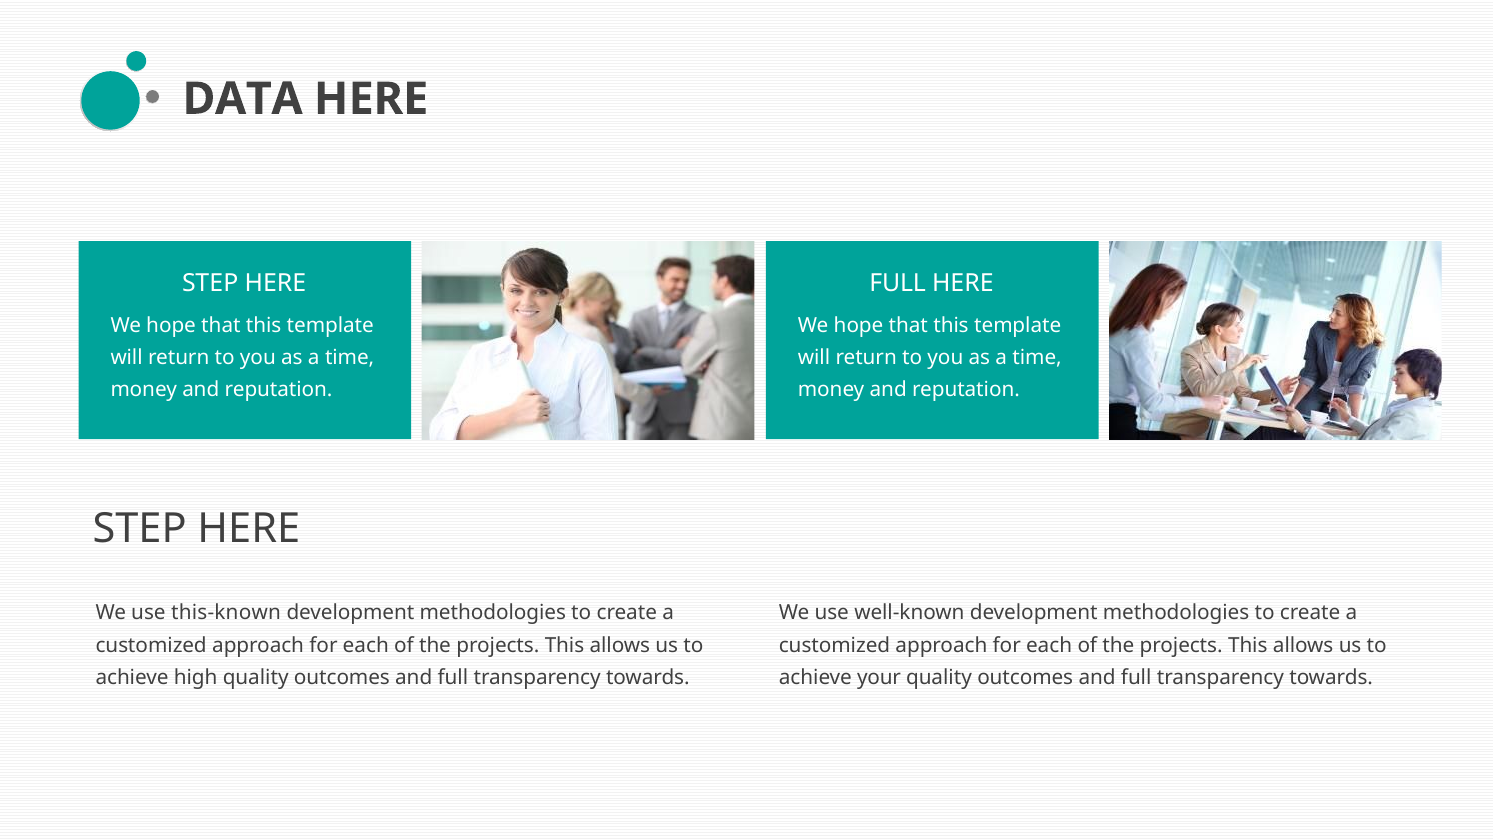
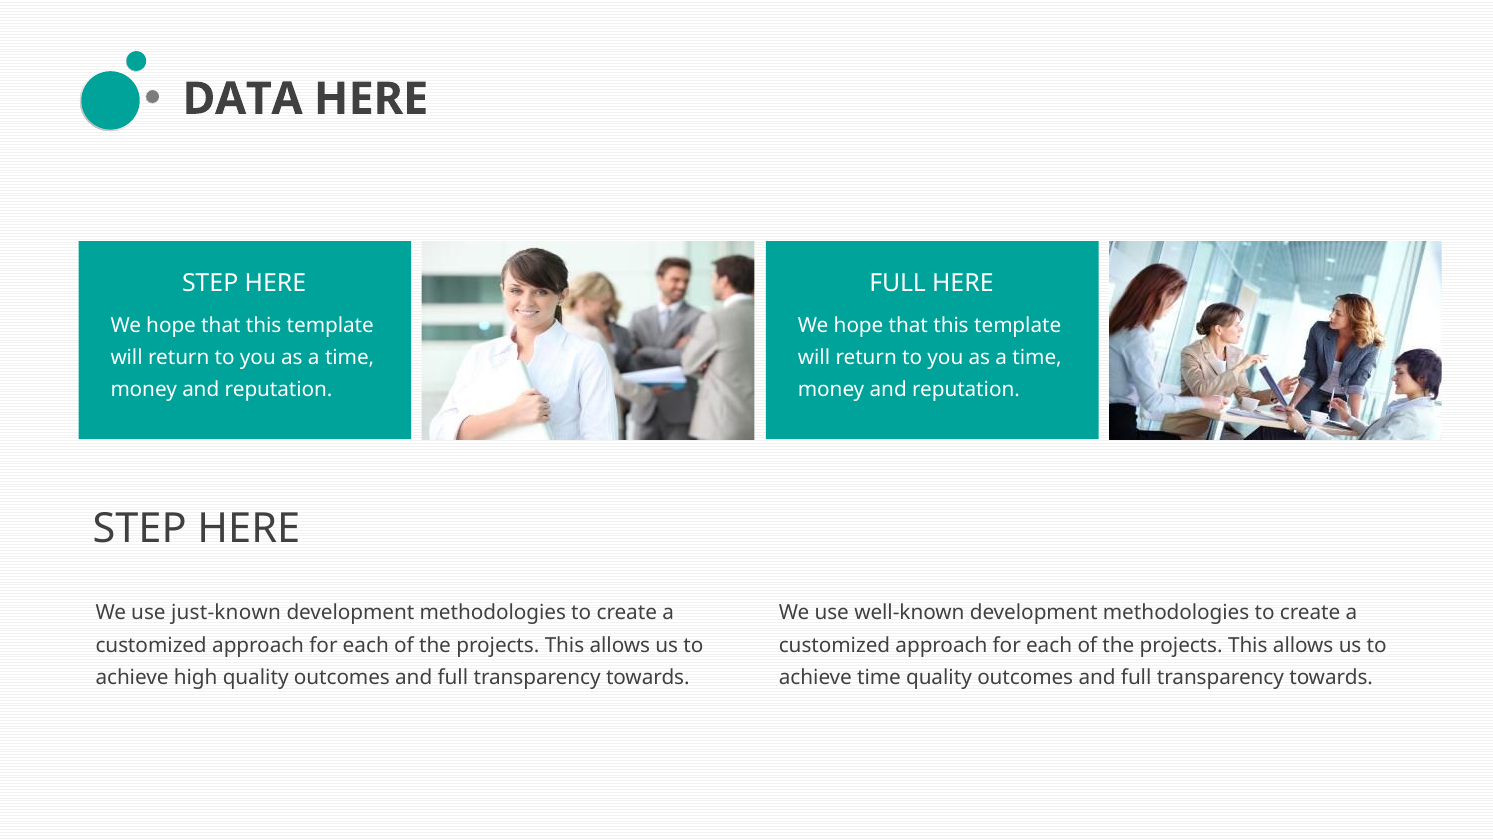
this-known: this-known -> just-known
achieve your: your -> time
